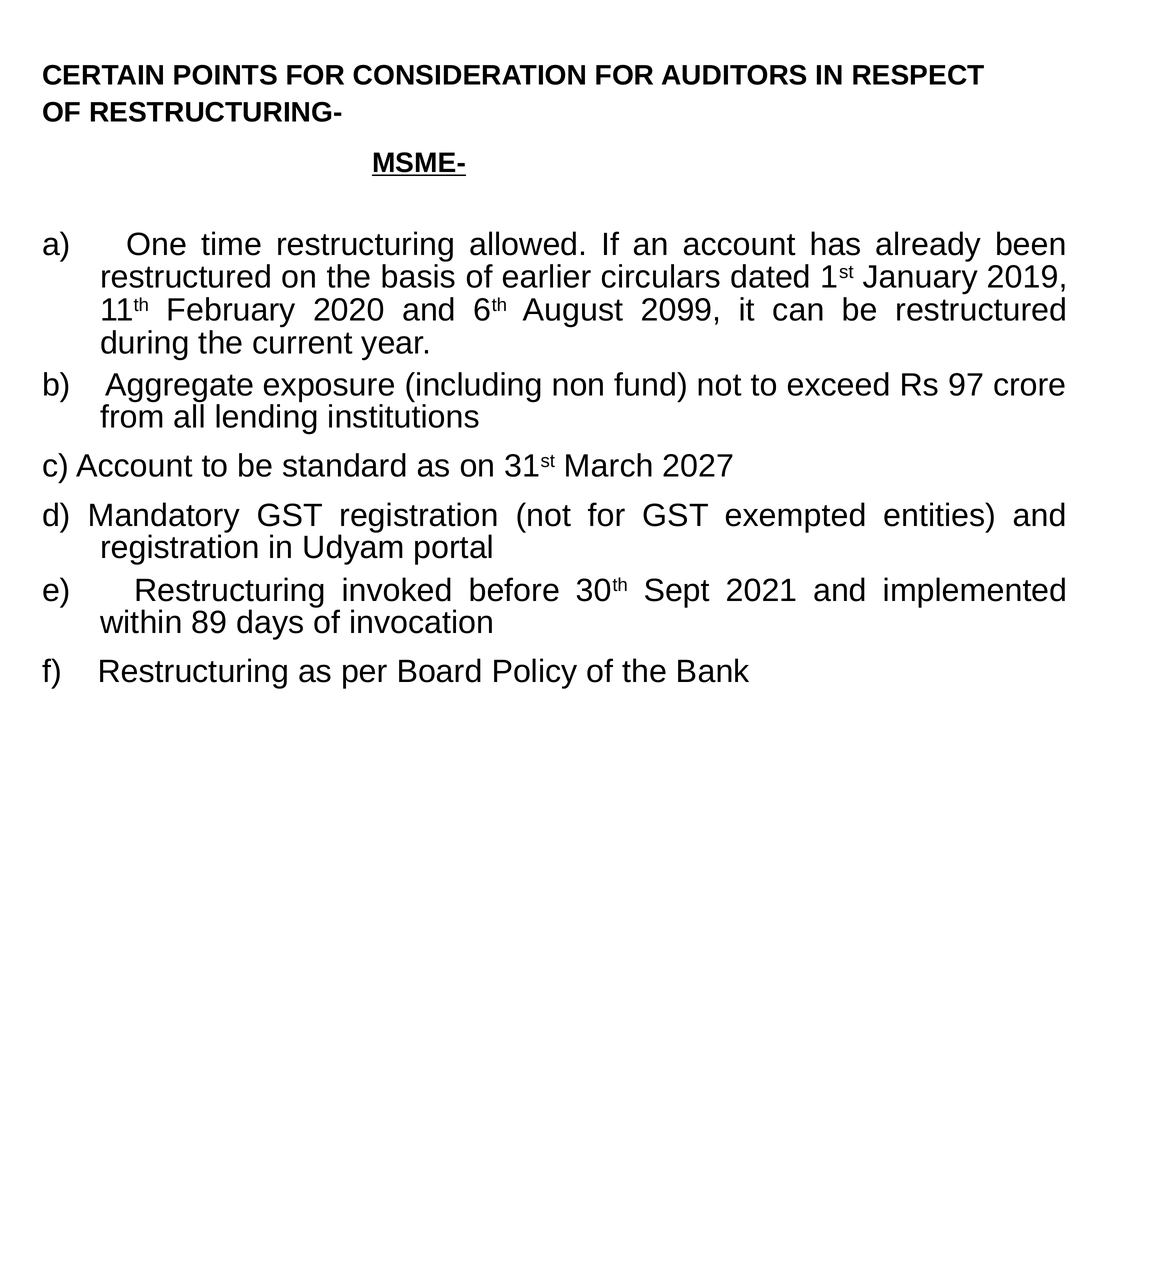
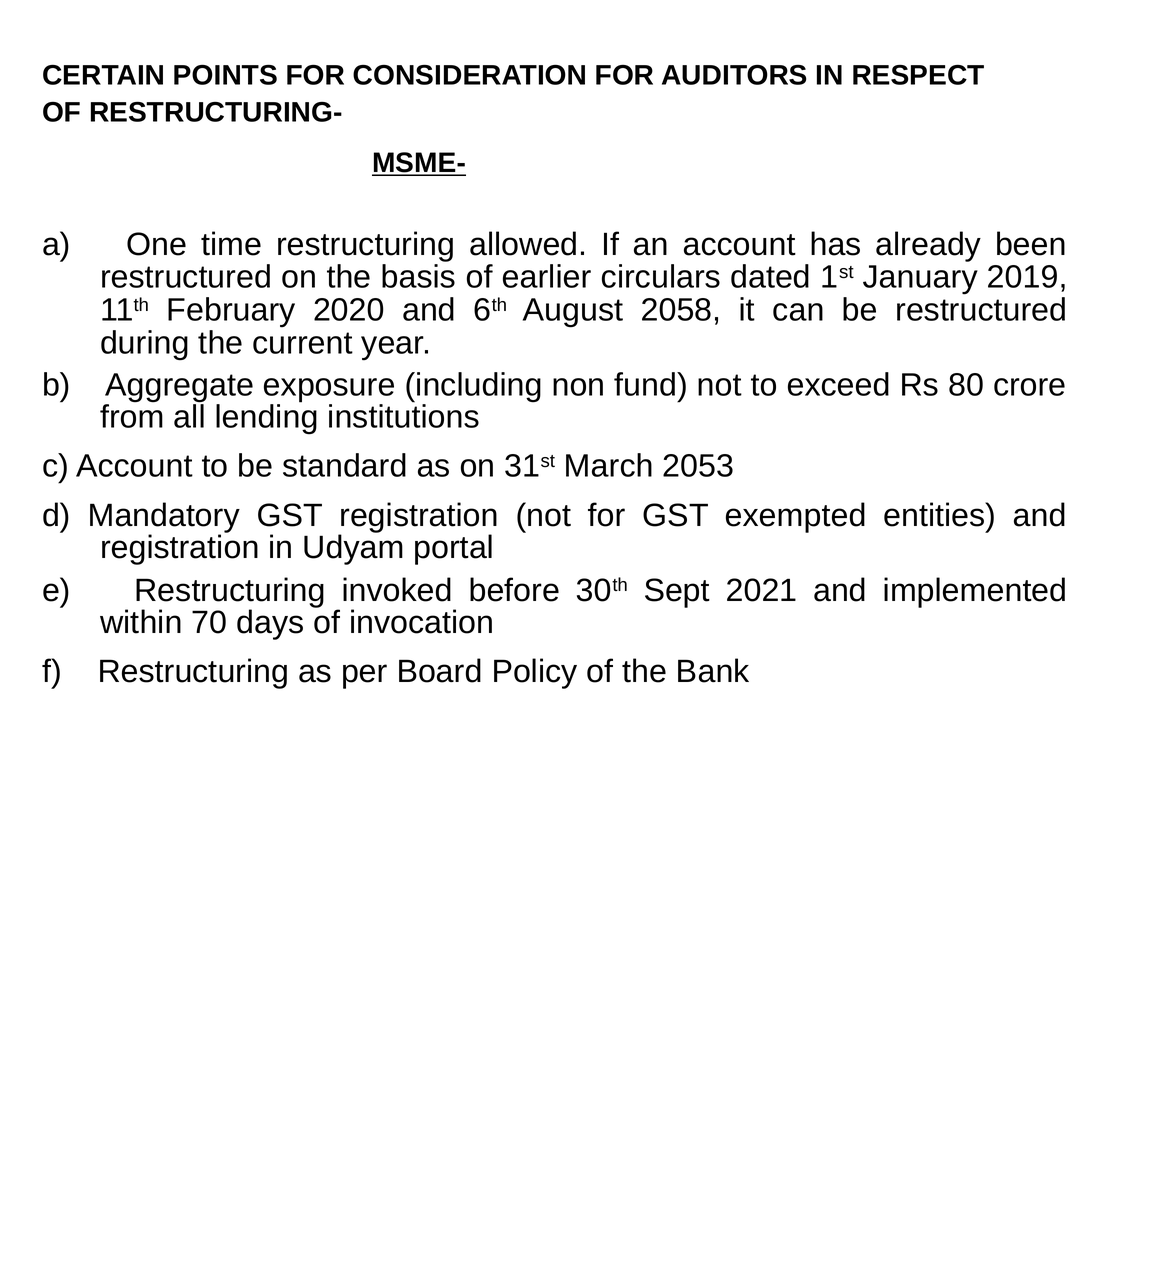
2099: 2099 -> 2058
97: 97 -> 80
2027: 2027 -> 2053
89: 89 -> 70
